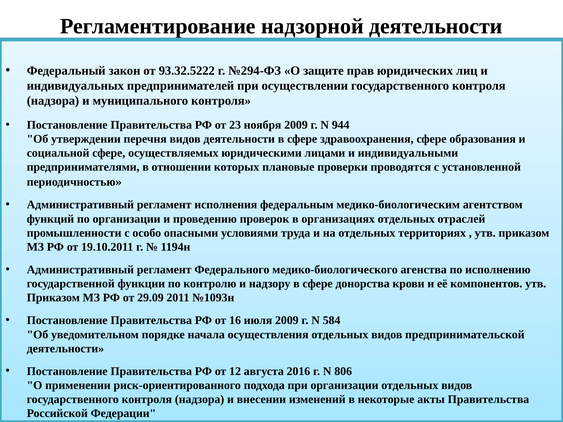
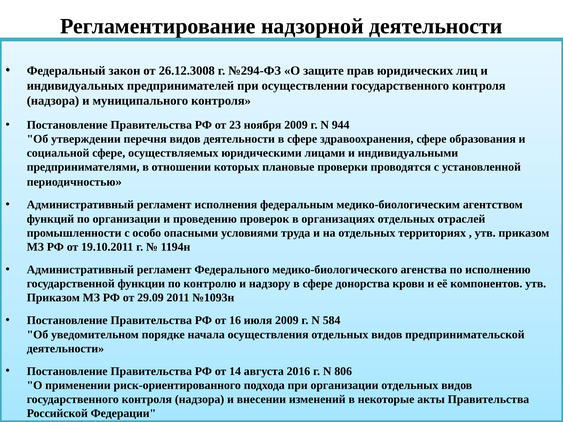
93.32.5222: 93.32.5222 -> 26.12.3008
12: 12 -> 14
